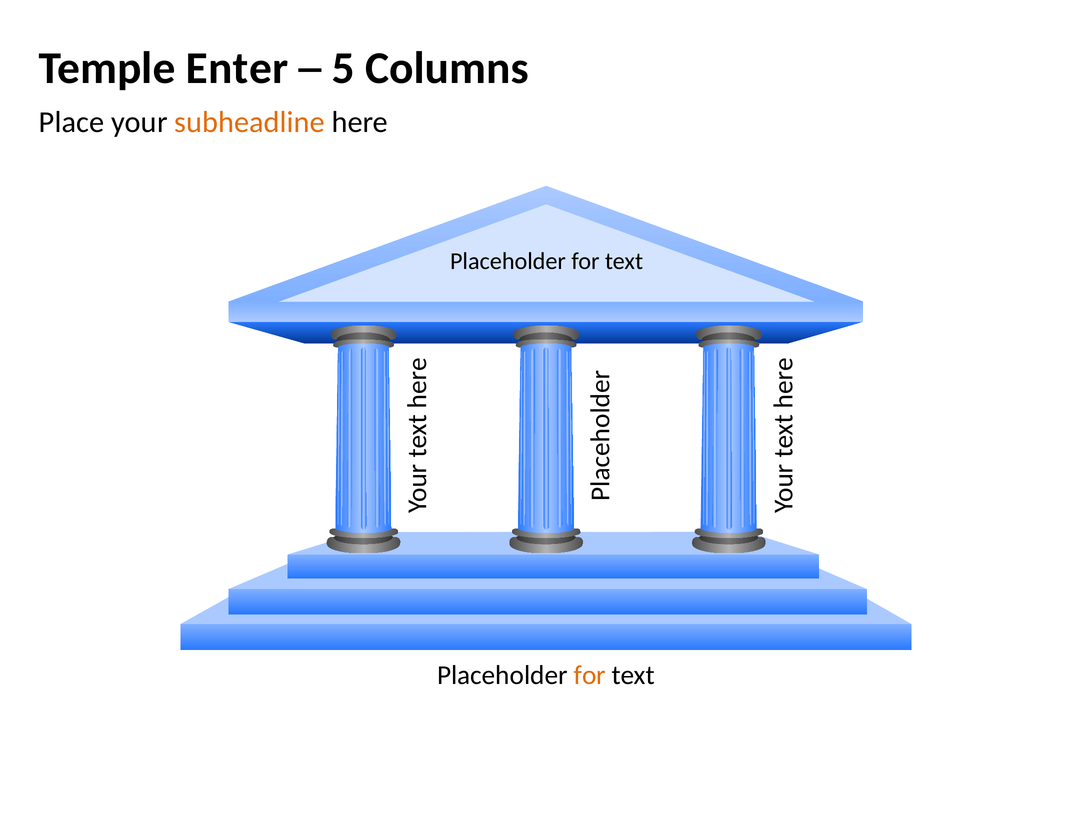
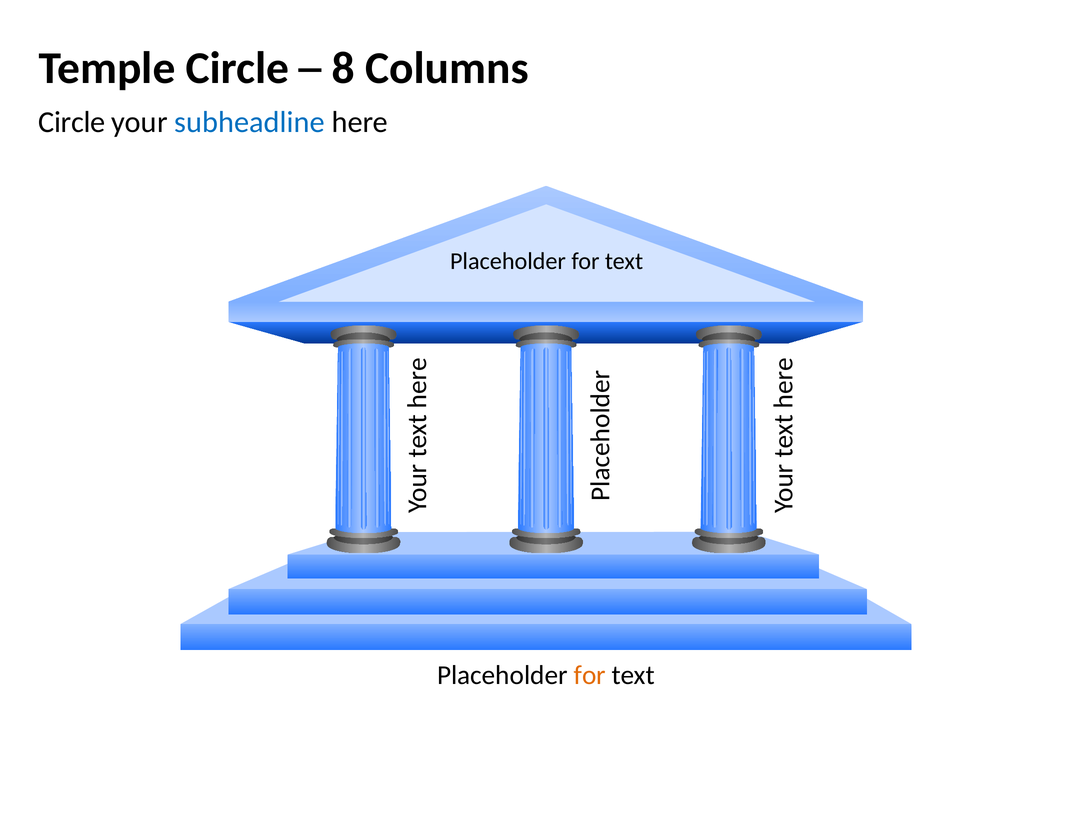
Temple Enter: Enter -> Circle
5: 5 -> 8
Place at (72, 122): Place -> Circle
subheadline colour: orange -> blue
